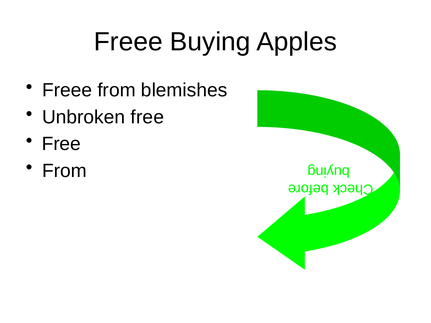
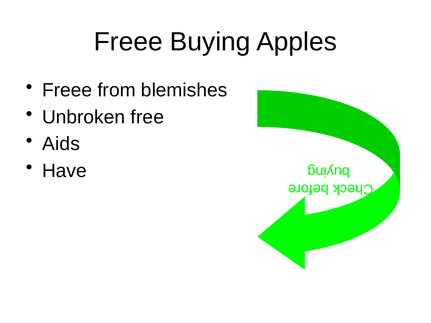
Free at (61, 144): Free -> Aids
From at (64, 171): From -> Have
